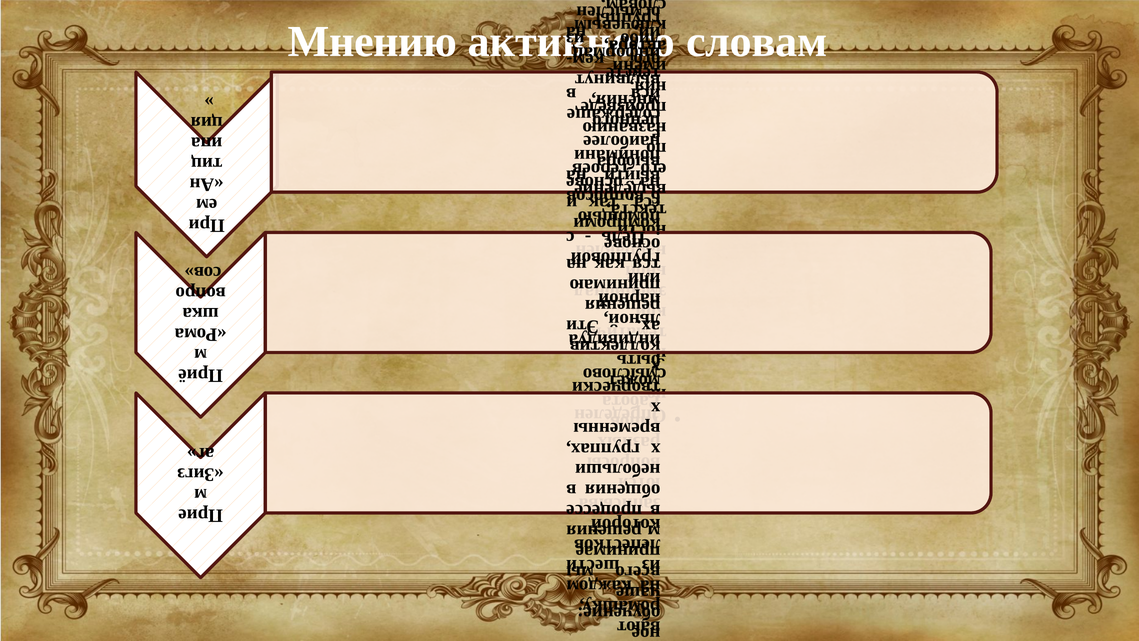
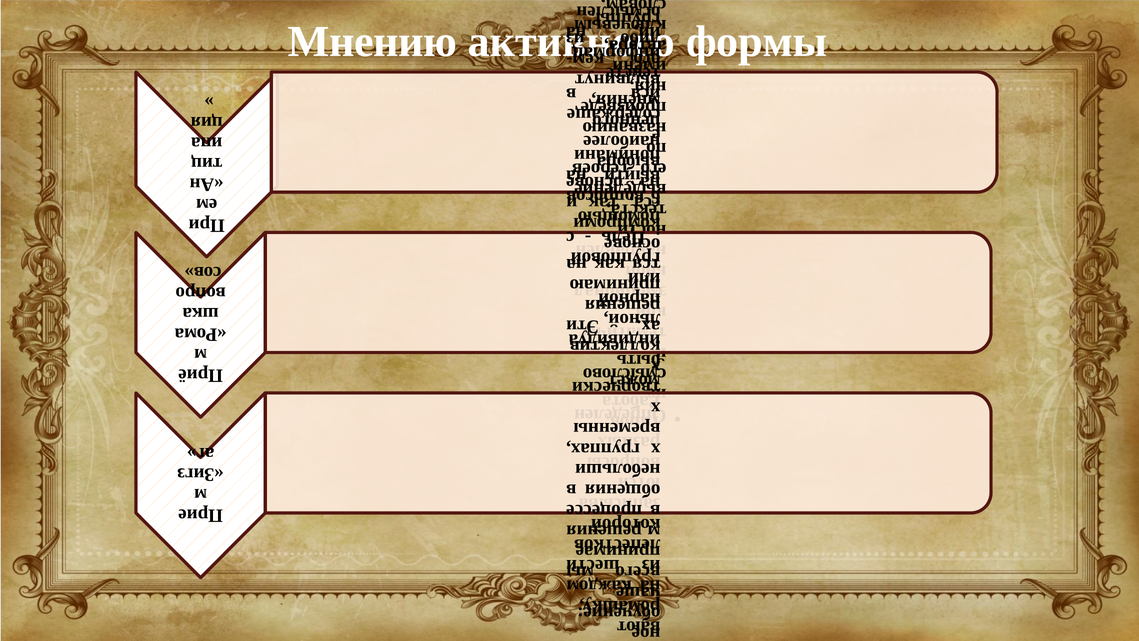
словам: словам -> формы
